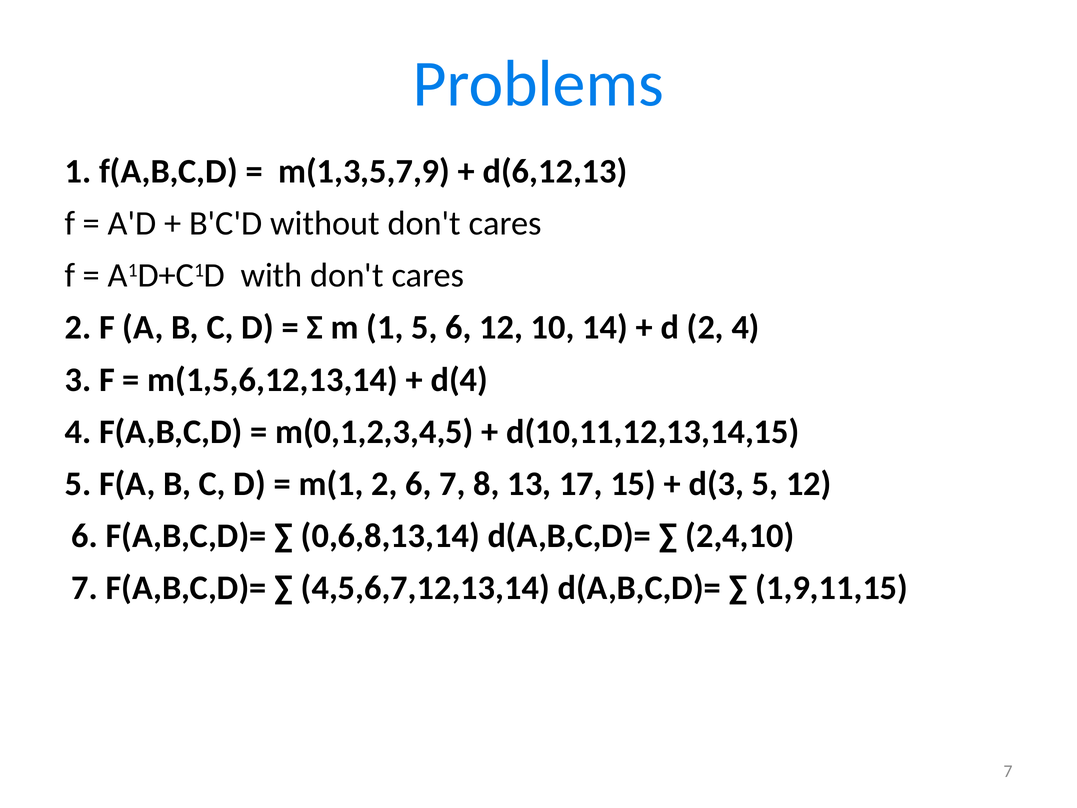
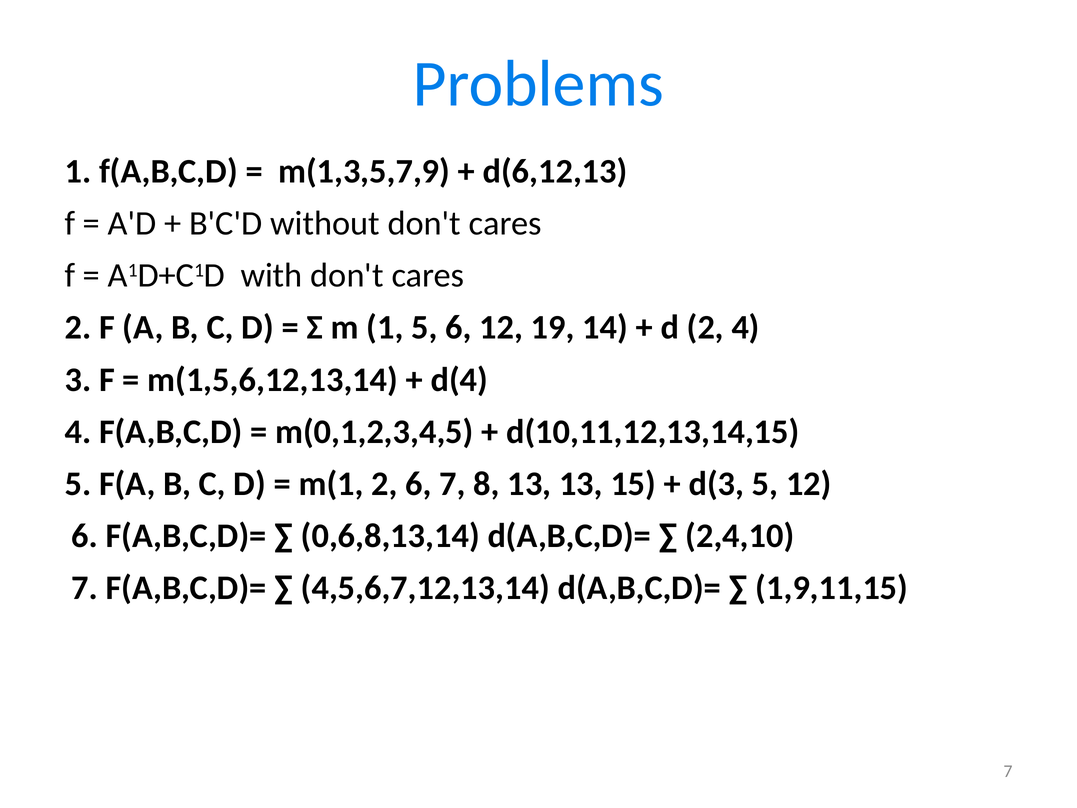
10: 10 -> 19
13 17: 17 -> 13
